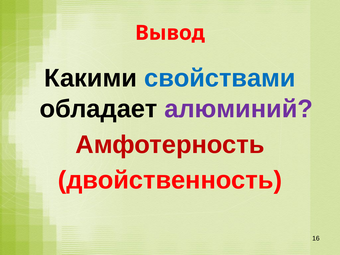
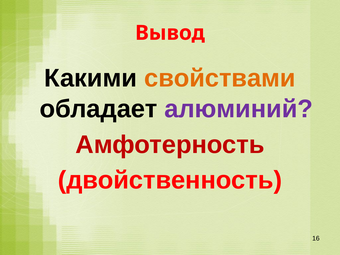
свойствами colour: blue -> orange
